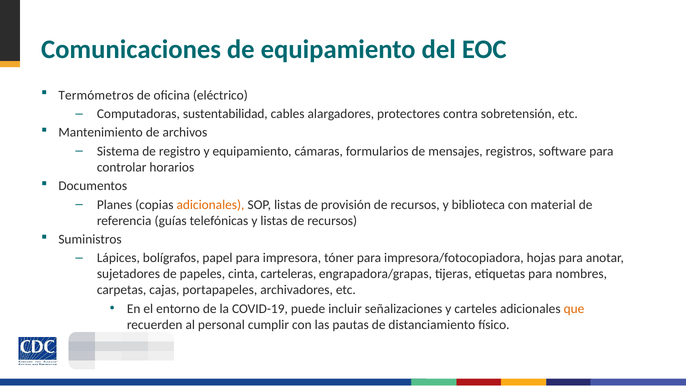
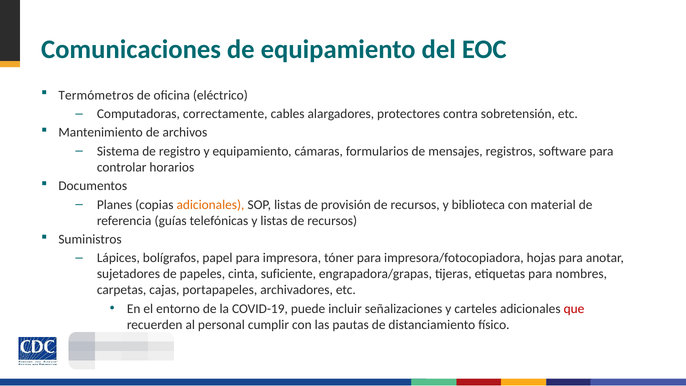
sustentabilidad: sustentabilidad -> correctamente
carteleras: carteleras -> suficiente
que colour: orange -> red
